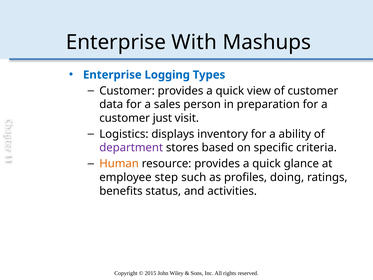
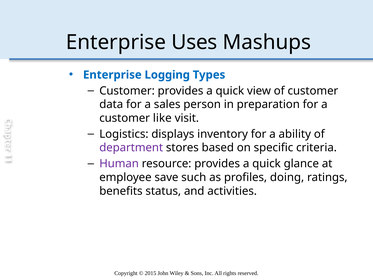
With: With -> Uses
just: just -> like
Human colour: orange -> purple
step: step -> save
